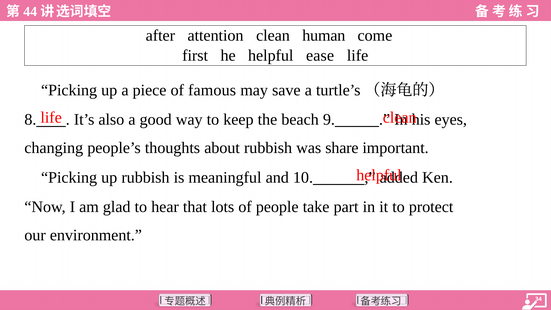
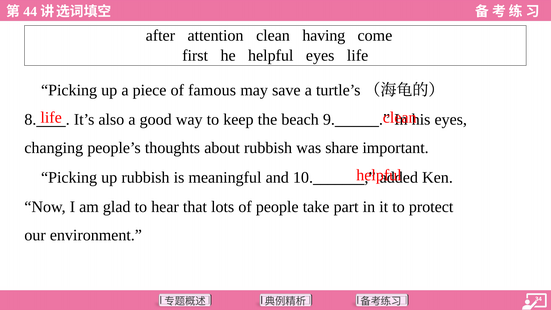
human: human -> having
helpful ease: ease -> eyes
